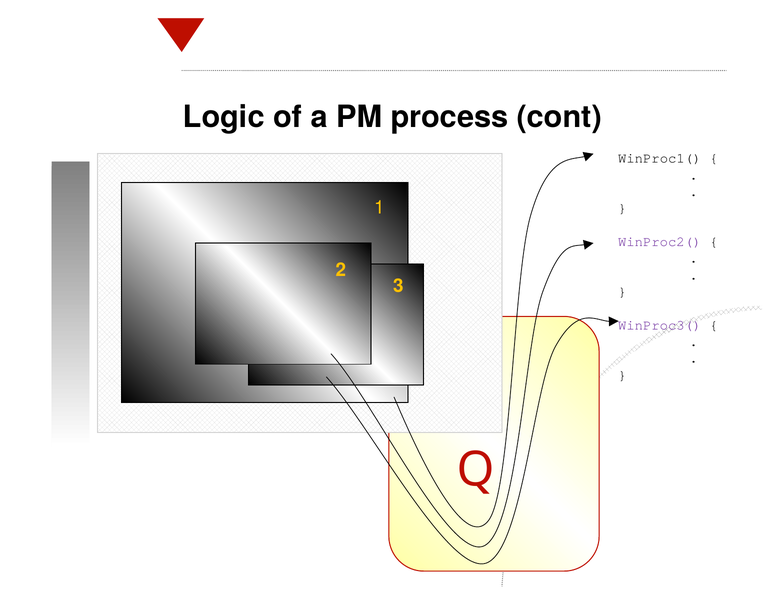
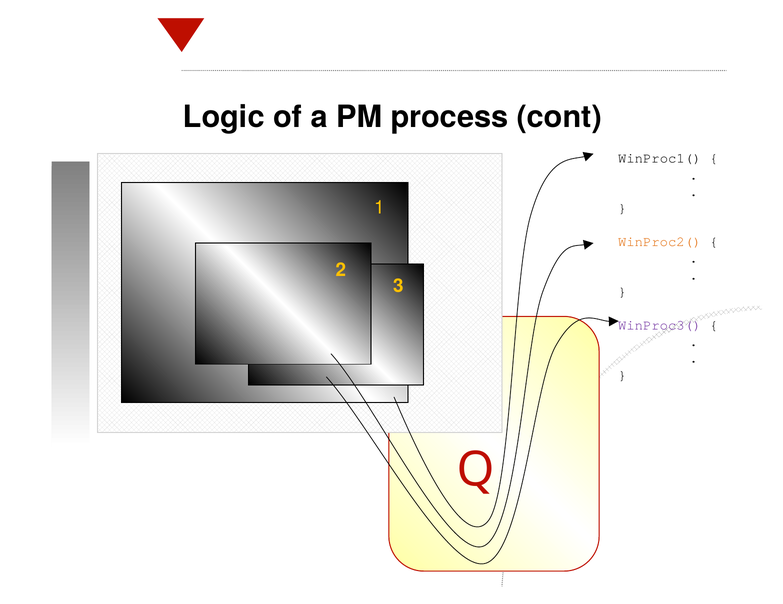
WinProc2( colour: purple -> orange
